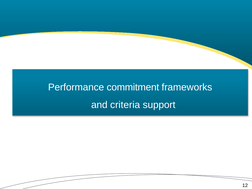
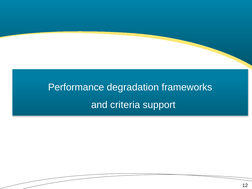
commitment: commitment -> degradation
